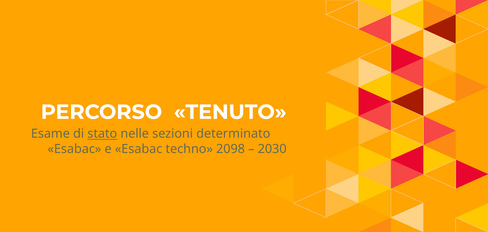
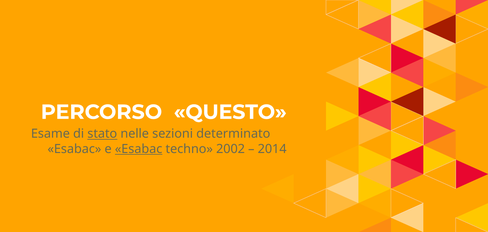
TENUTO: TENUTO -> QUESTO
Esabac at (139, 149) underline: none -> present
2098: 2098 -> 2002
2030: 2030 -> 2014
